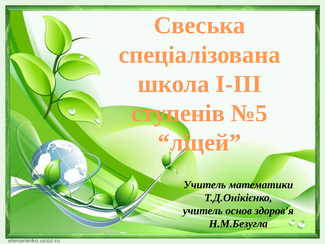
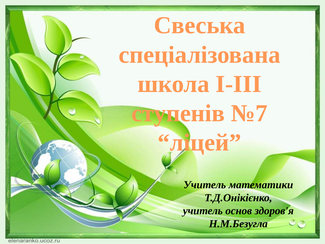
№5: №5 -> №7
